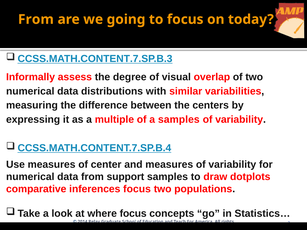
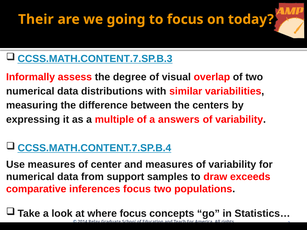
From at (36, 19): From -> Their
a samples: samples -> answers
dotplots: dotplots -> exceeds
